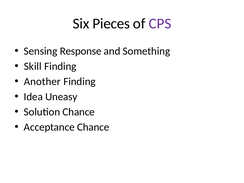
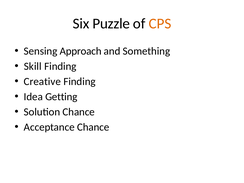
Pieces: Pieces -> Puzzle
CPS colour: purple -> orange
Response: Response -> Approach
Another: Another -> Creative
Uneasy: Uneasy -> Getting
